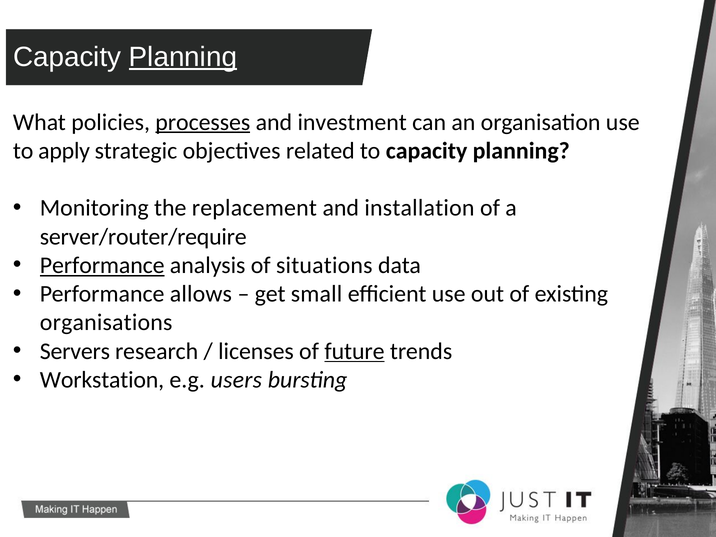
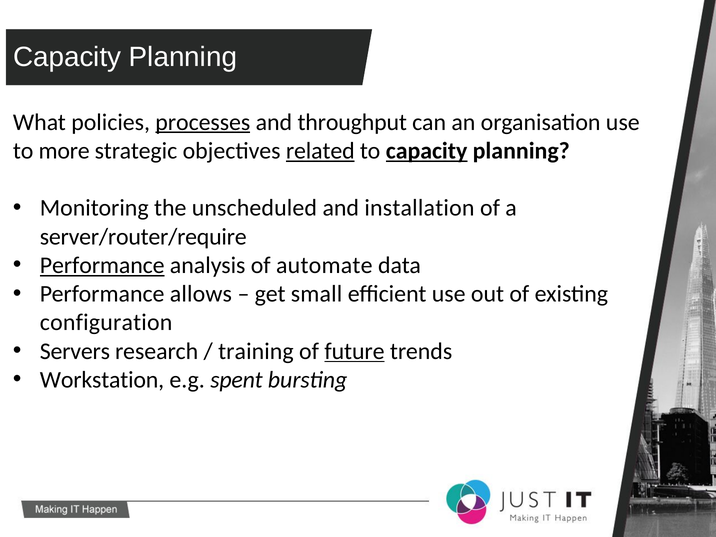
Planning at (183, 57) underline: present -> none
investment: investment -> throughput
apply: apply -> more
related underline: none -> present
capacity at (427, 151) underline: none -> present
replacement: replacement -> unscheduled
situations: situations -> automate
organisations: organisations -> configuration
licenses: licenses -> training
users: users -> spent
